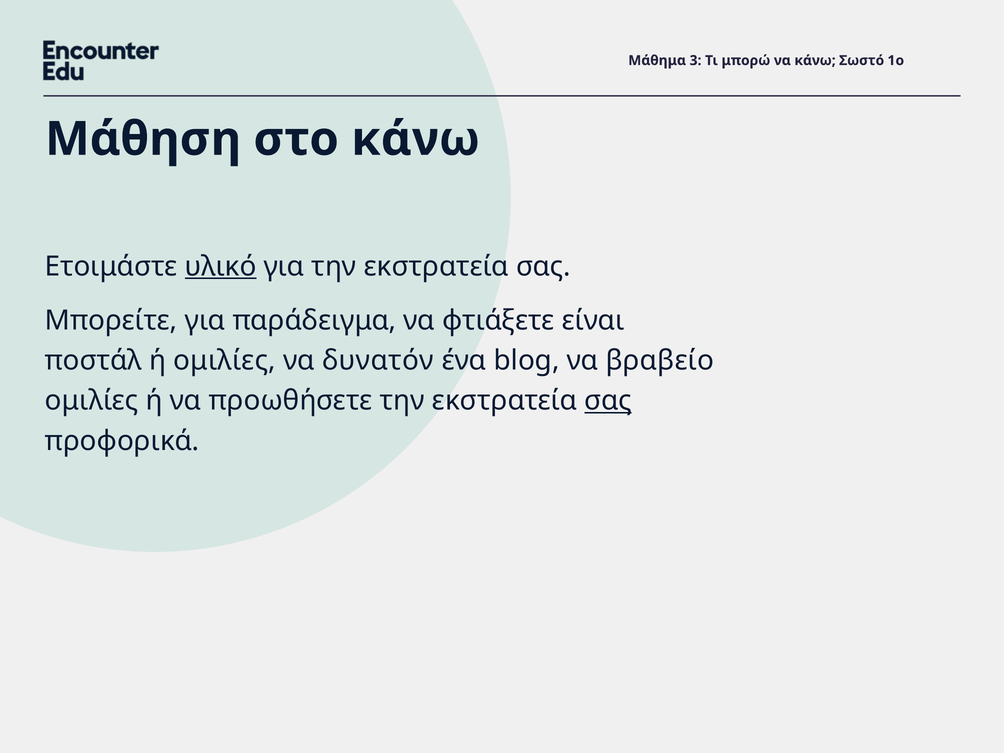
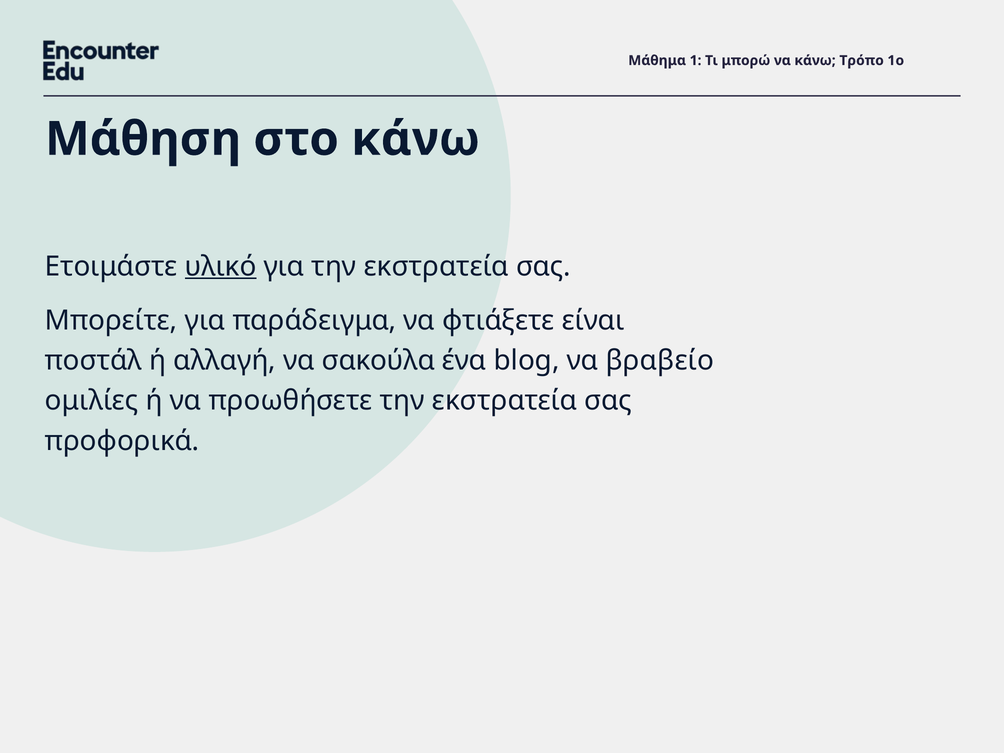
3: 3 -> 1
Σωστό: Σωστό -> Τρόπο
ή ομιλίες: ομιλίες -> αλλαγή
δυνατόν: δυνατόν -> σακούλα
σας at (608, 401) underline: present -> none
